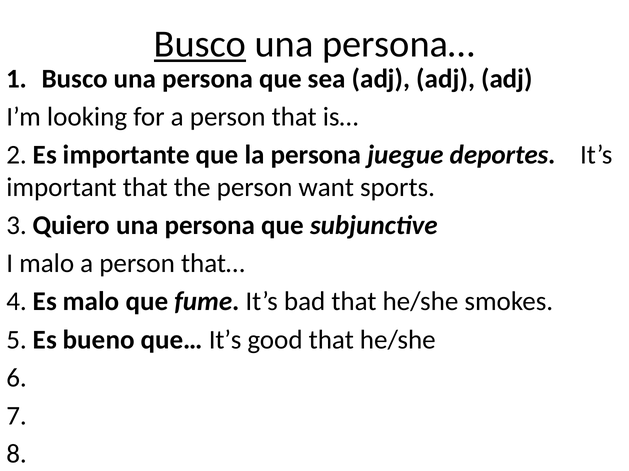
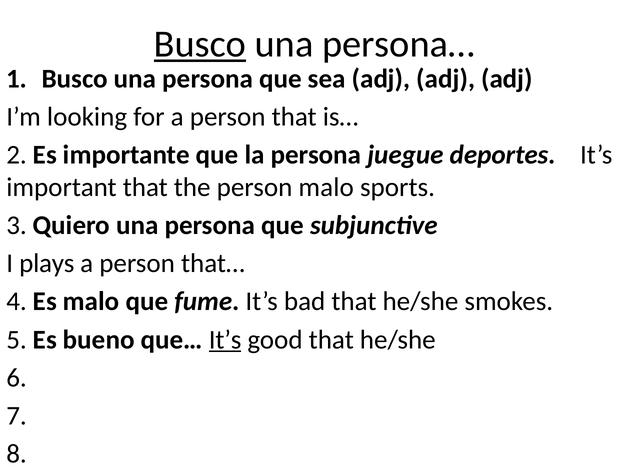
person want: want -> malo
I malo: malo -> plays
It’s at (225, 340) underline: none -> present
